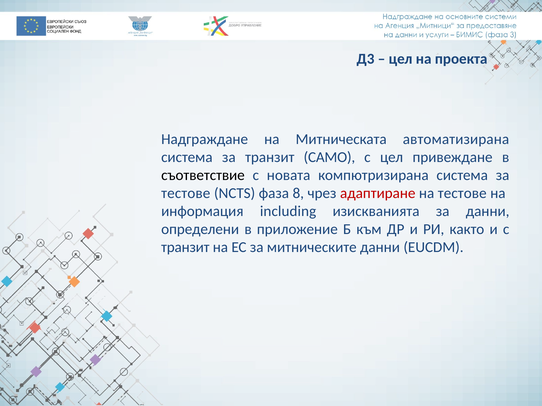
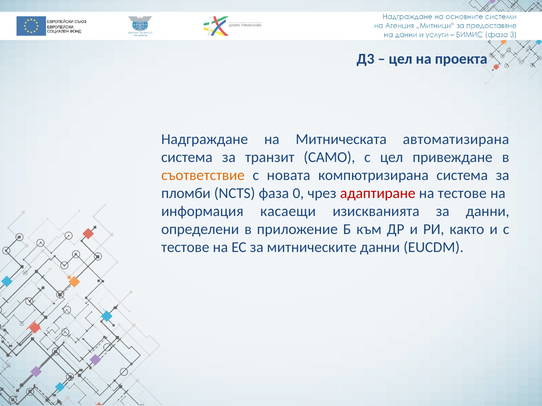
съответствие colour: black -> orange
тестове at (186, 193): тестове -> пломби
8: 8 -> 0
including: including -> касаещи
транзит at (185, 248): транзит -> тестове
